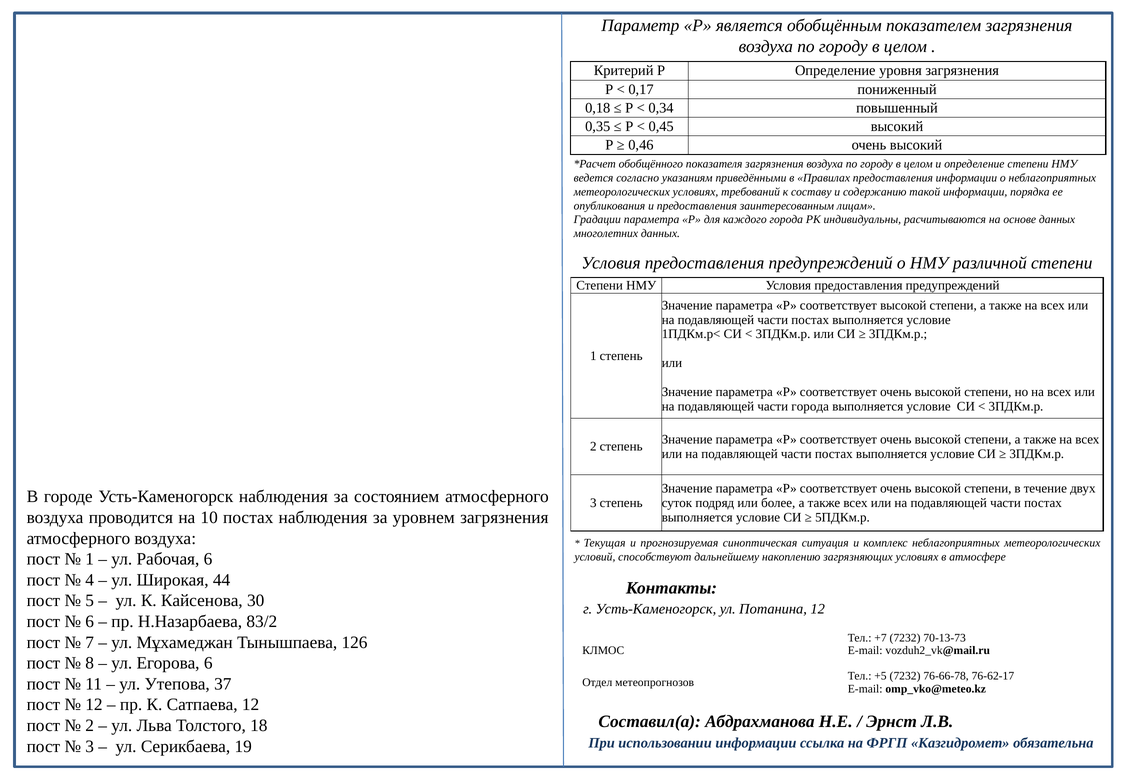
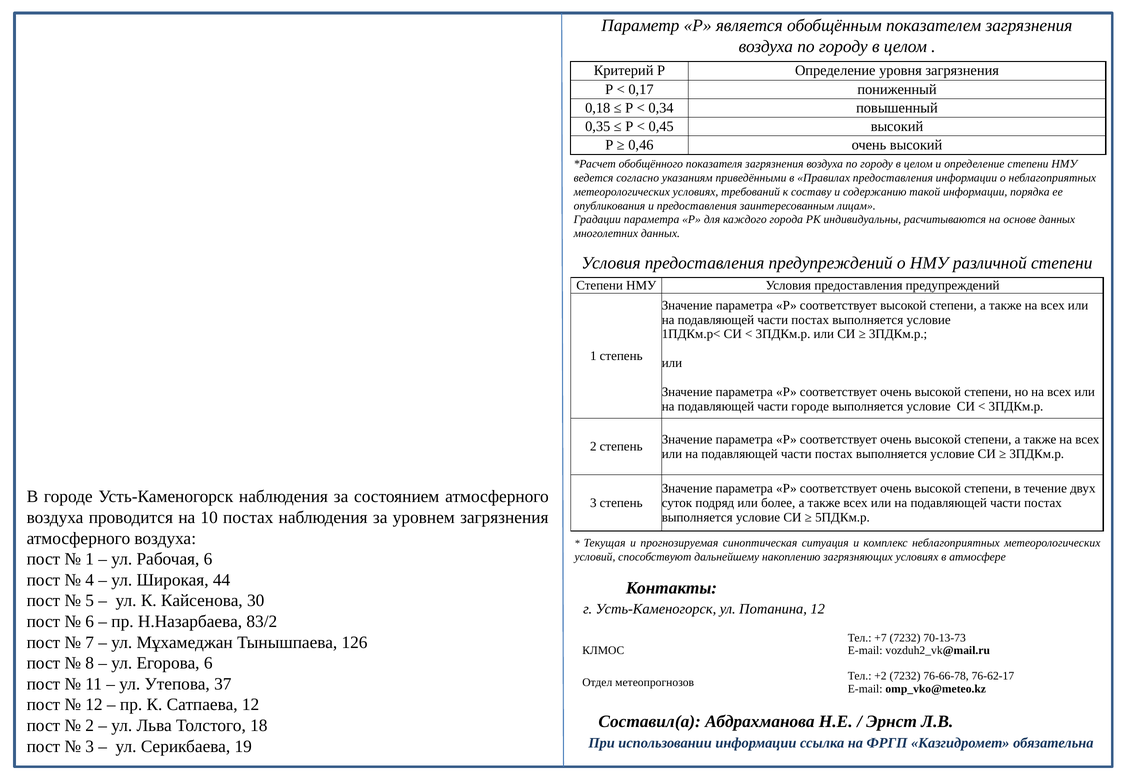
части города: города -> городе
+5: +5 -> +2
